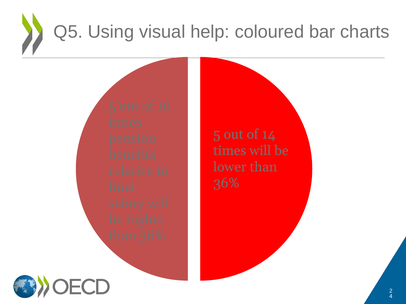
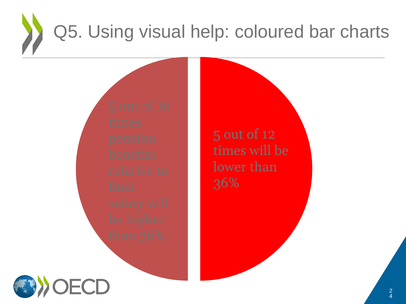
14: 14 -> 12
